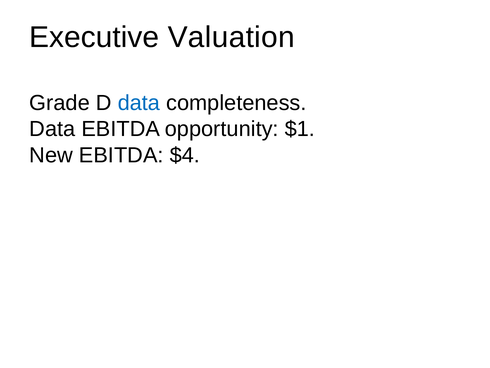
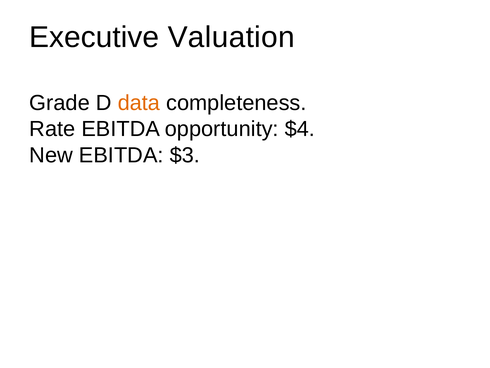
data at (139, 103) colour: blue -> orange
Data at (52, 129): Data -> Rate
$1: $1 -> $4
$4: $4 -> $3
